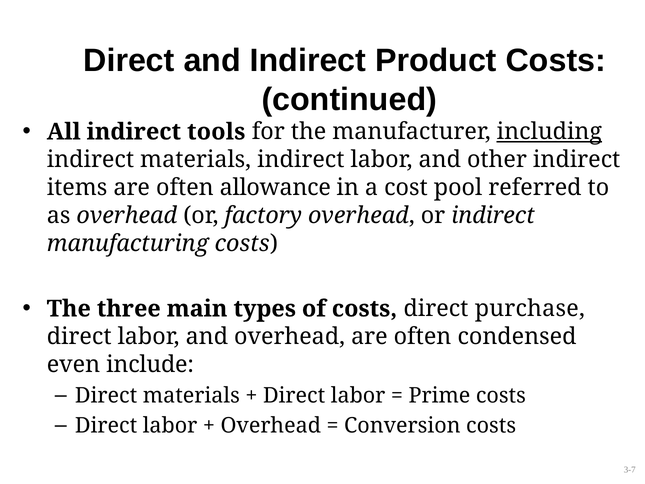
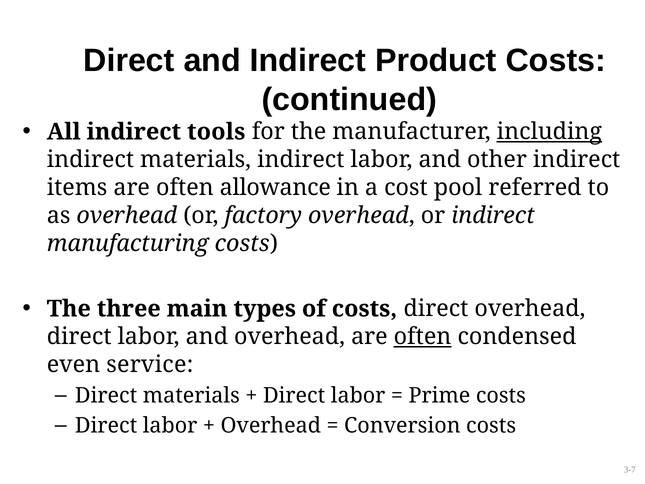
direct purchase: purchase -> overhead
often at (423, 337) underline: none -> present
include: include -> service
